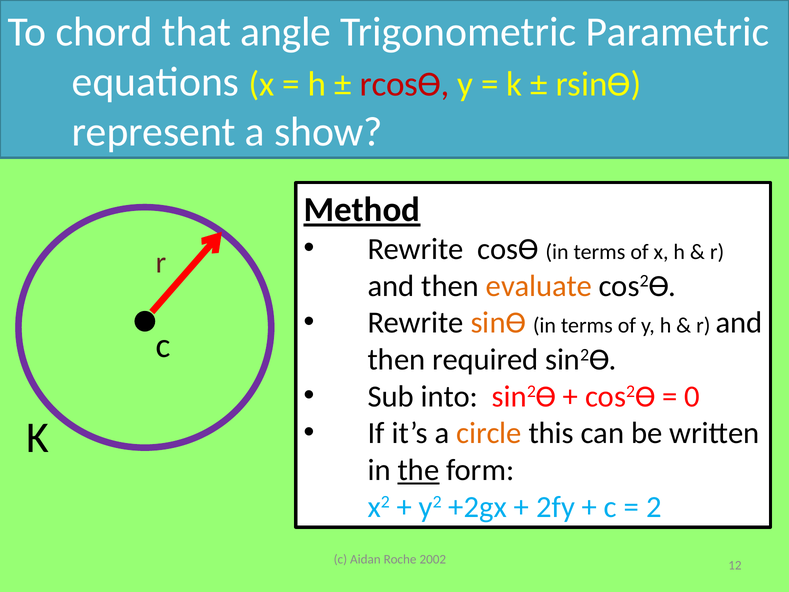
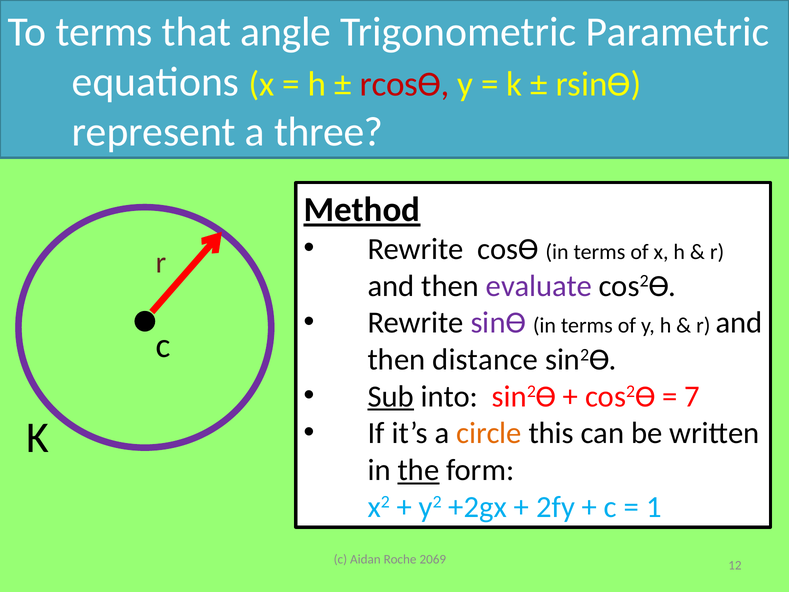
To chord: chord -> terms
show: show -> three
evaluate colour: orange -> purple
sinѲ colour: orange -> purple
required: required -> distance
Sub underline: none -> present
0: 0 -> 7
2: 2 -> 1
2002: 2002 -> 2069
